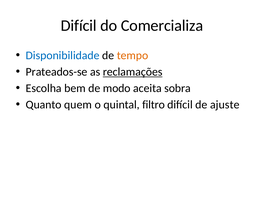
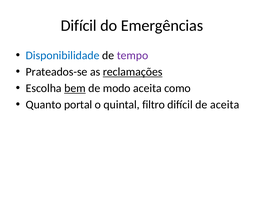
Comercializa: Comercializa -> Emergências
tempo colour: orange -> purple
bem underline: none -> present
sobra: sobra -> como
quem: quem -> portal
de ajuste: ajuste -> aceita
